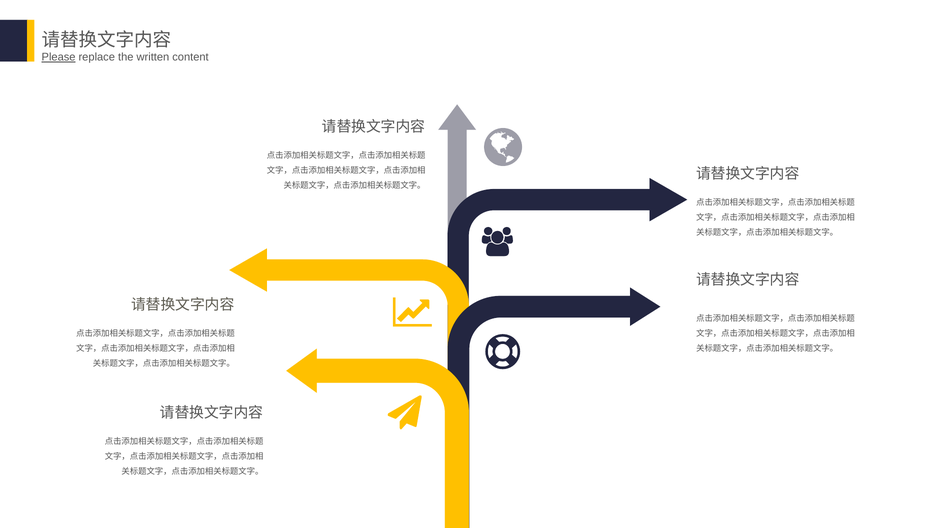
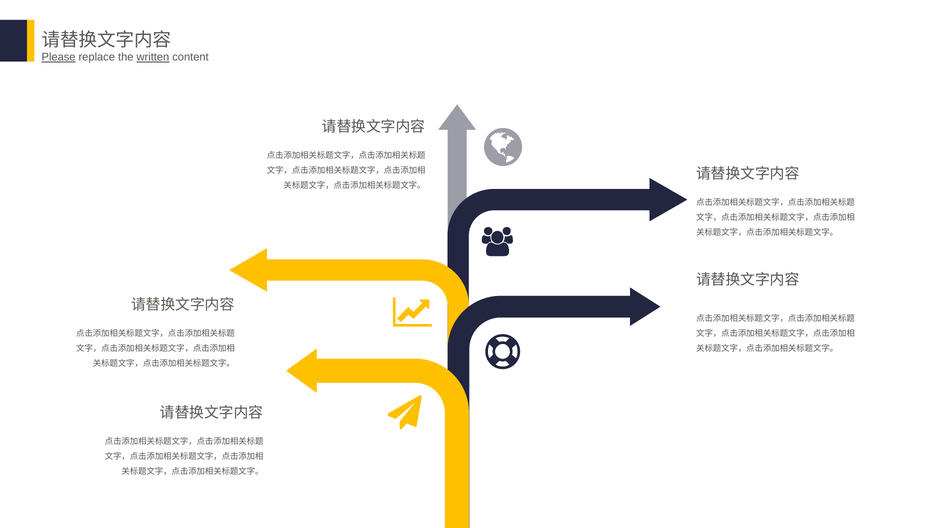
written underline: none -> present
